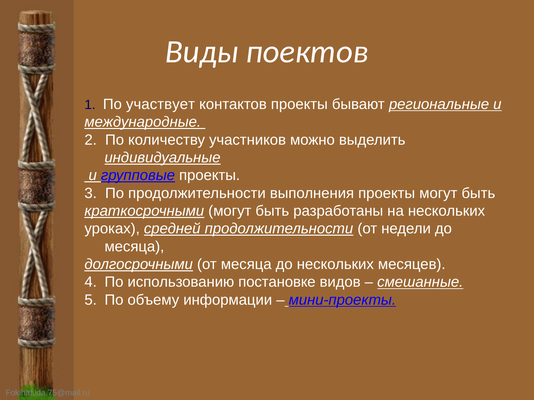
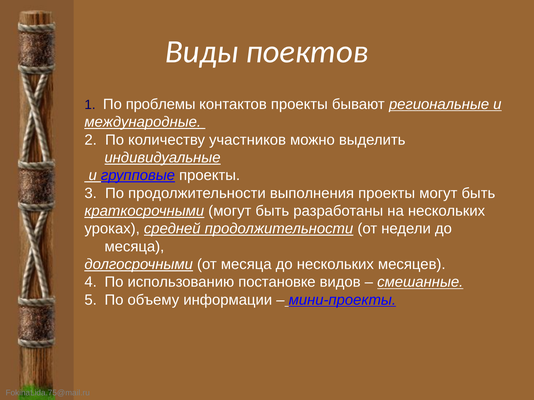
участвует: участвует -> проблемы
